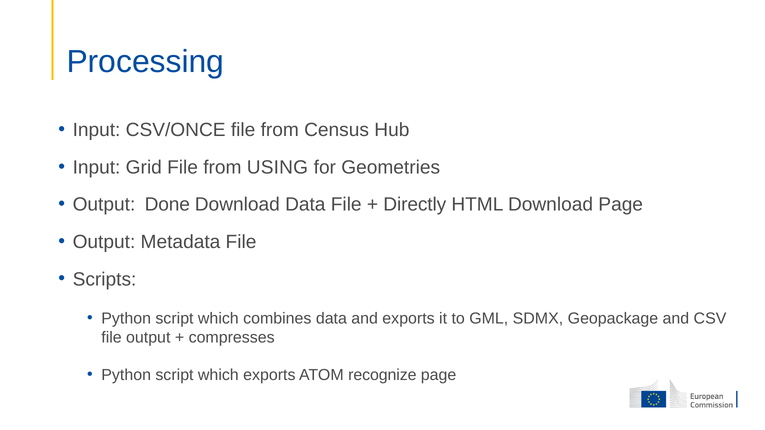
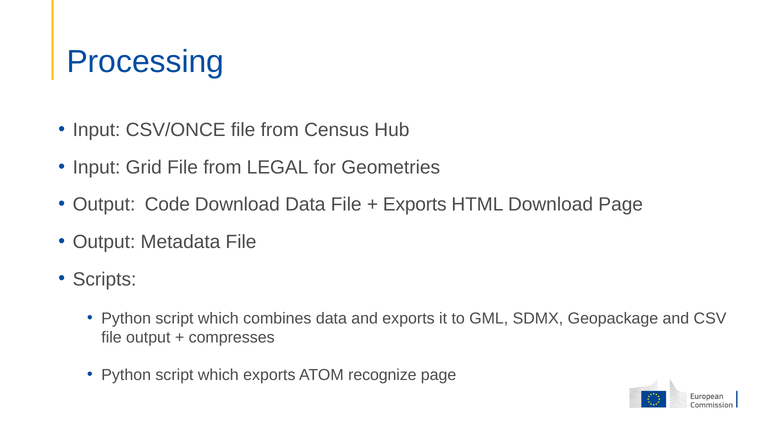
USING: USING -> LEGAL
Done: Done -> Code
Directly at (415, 205): Directly -> Exports
